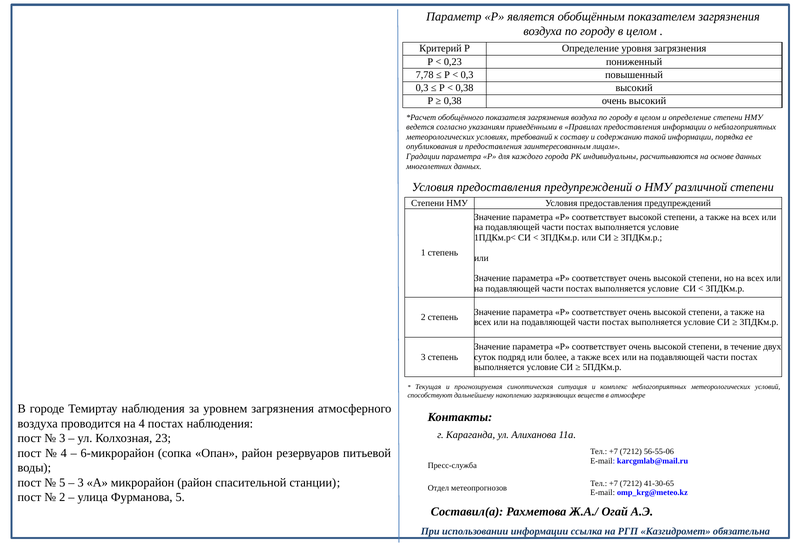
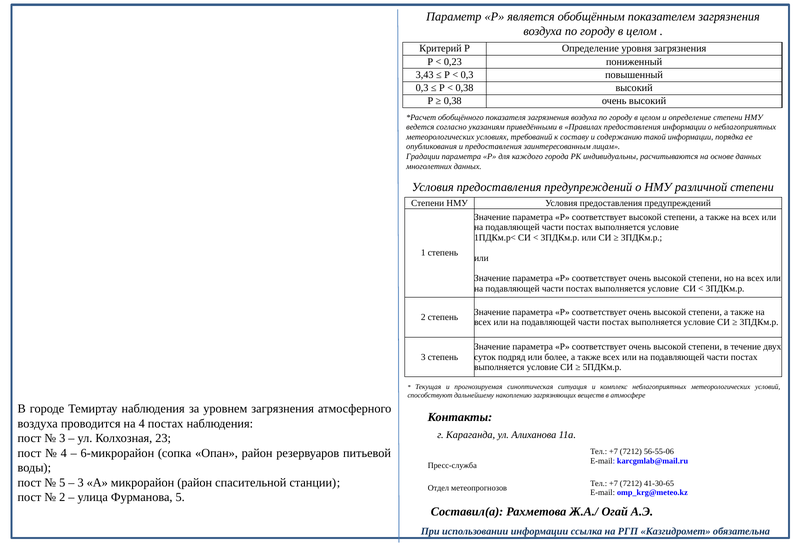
7,78: 7,78 -> 3,43
